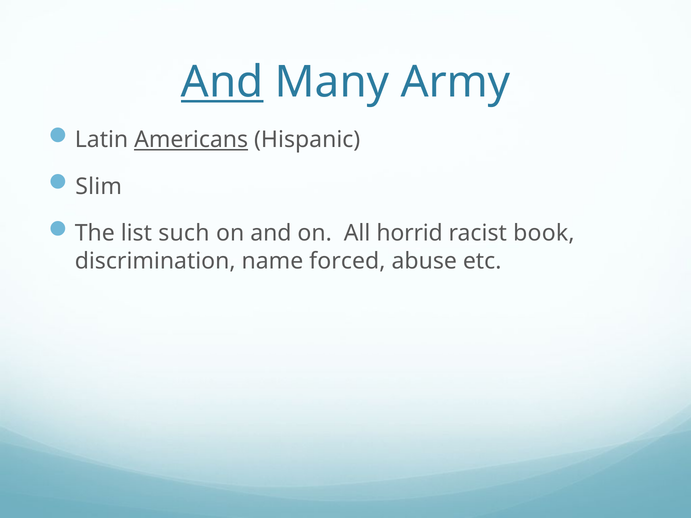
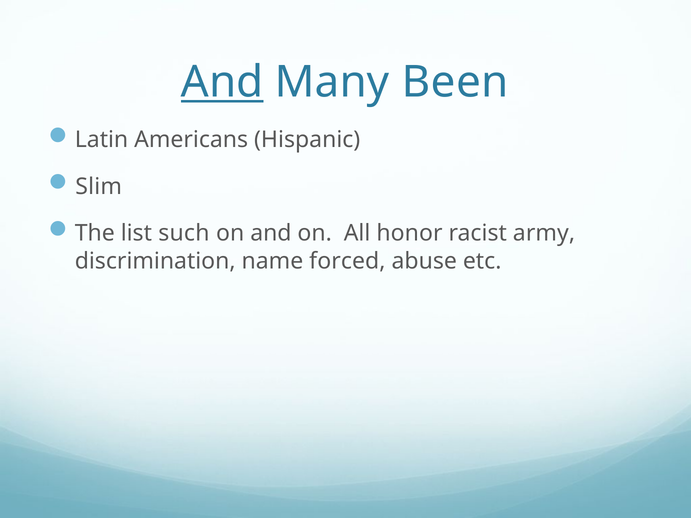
Army: Army -> Been
Americans underline: present -> none
horrid: horrid -> honor
book: book -> army
